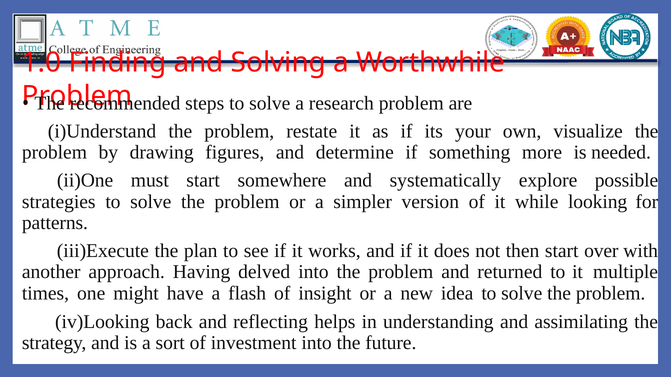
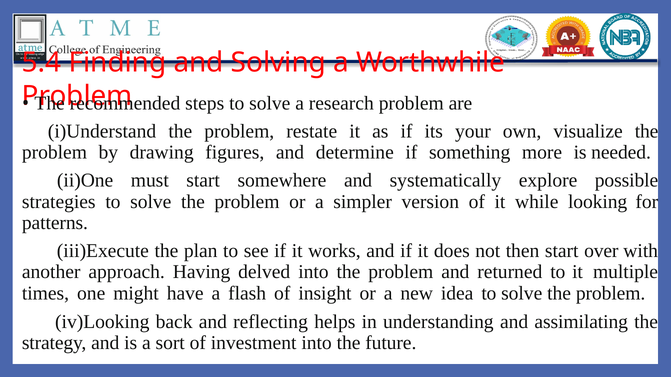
1.0: 1.0 -> 5.4
